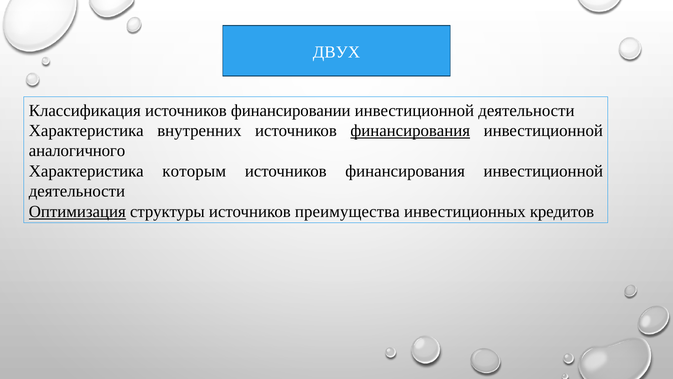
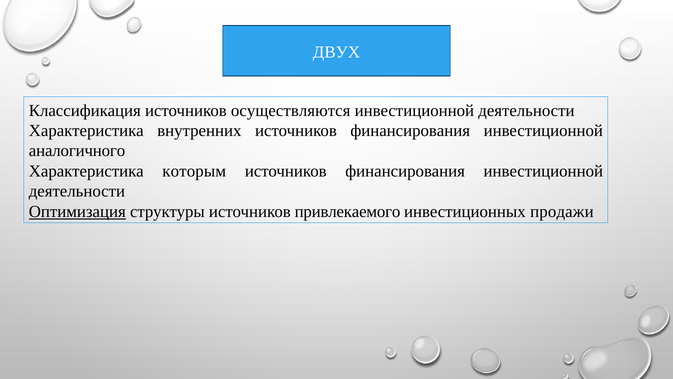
финансировании: финансировании -> осуществляются
финансирования at (410, 131) underline: present -> none
преимущества: преимущества -> привлекаемого
кредитов: кредитов -> продажи
